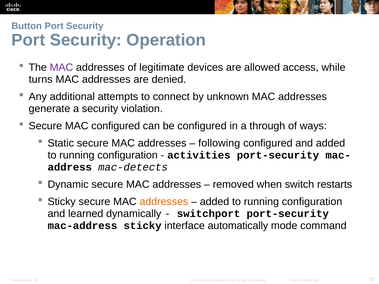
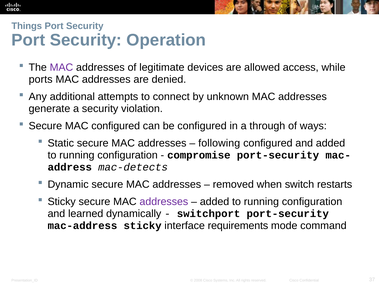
Button: Button -> Things
turns: turns -> ports
activities: activities -> compromise
addresses at (164, 202) colour: orange -> purple
automatically: automatically -> requirements
